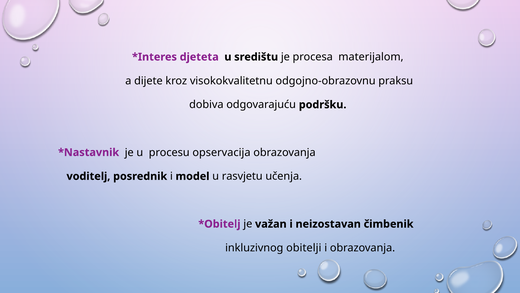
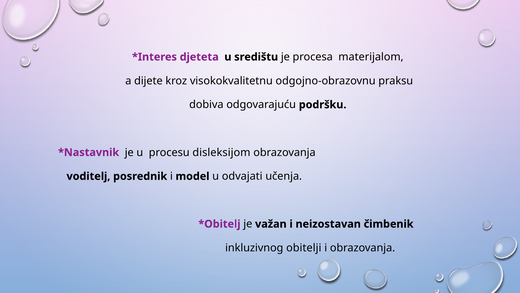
opservacija: opservacija -> disleksijom
rasvjetu: rasvjetu -> odvajati
